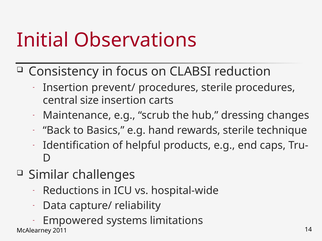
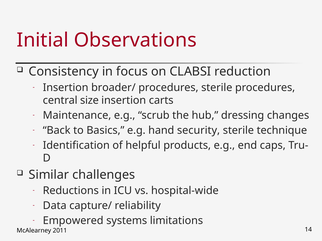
prevent/: prevent/ -> broader/
rewards: rewards -> security
